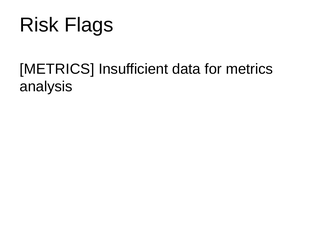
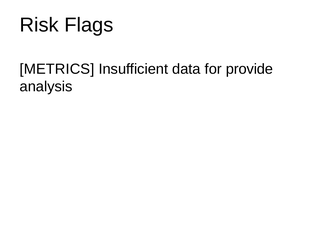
for metrics: metrics -> provide
